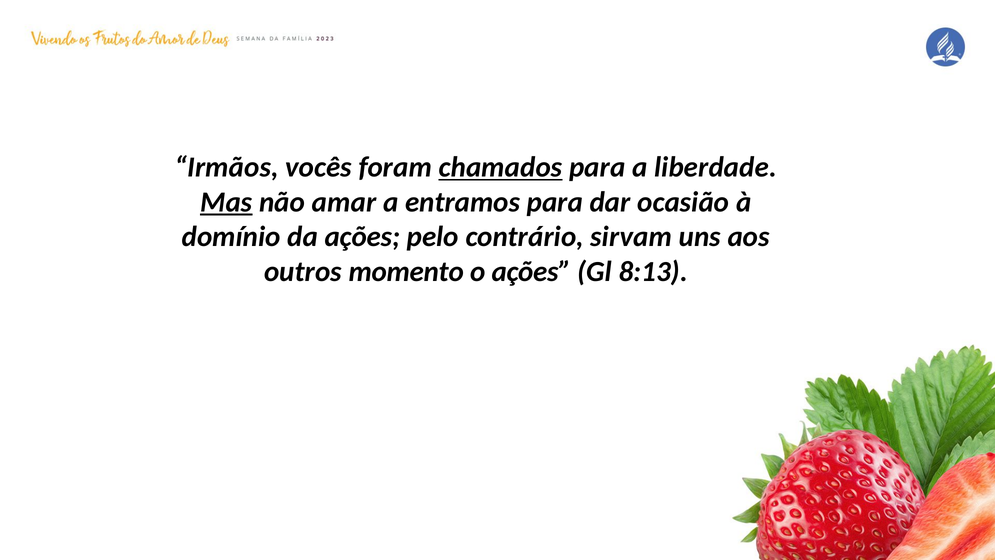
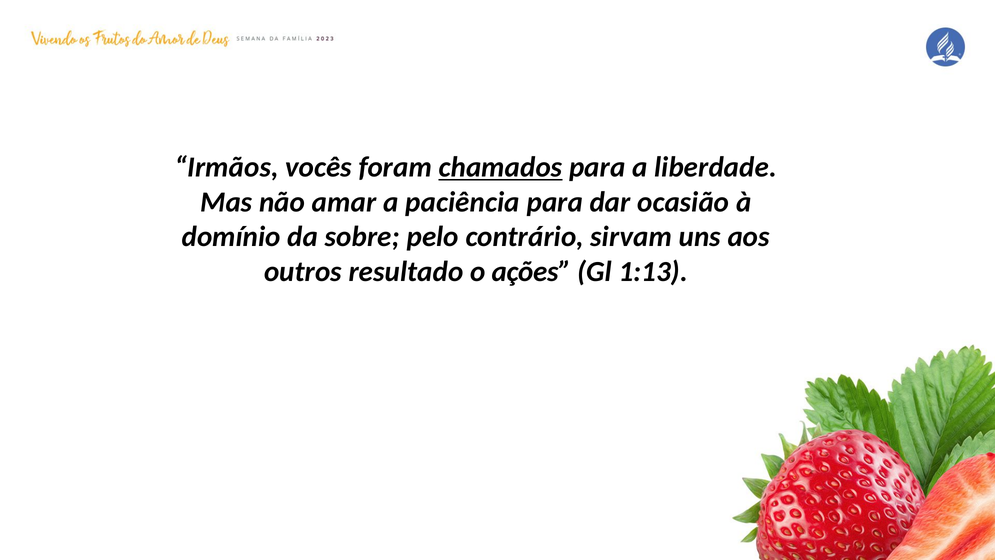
Mas underline: present -> none
entramos: entramos -> paciência
da ações: ações -> sobre
momento: momento -> resultado
8:13: 8:13 -> 1:13
